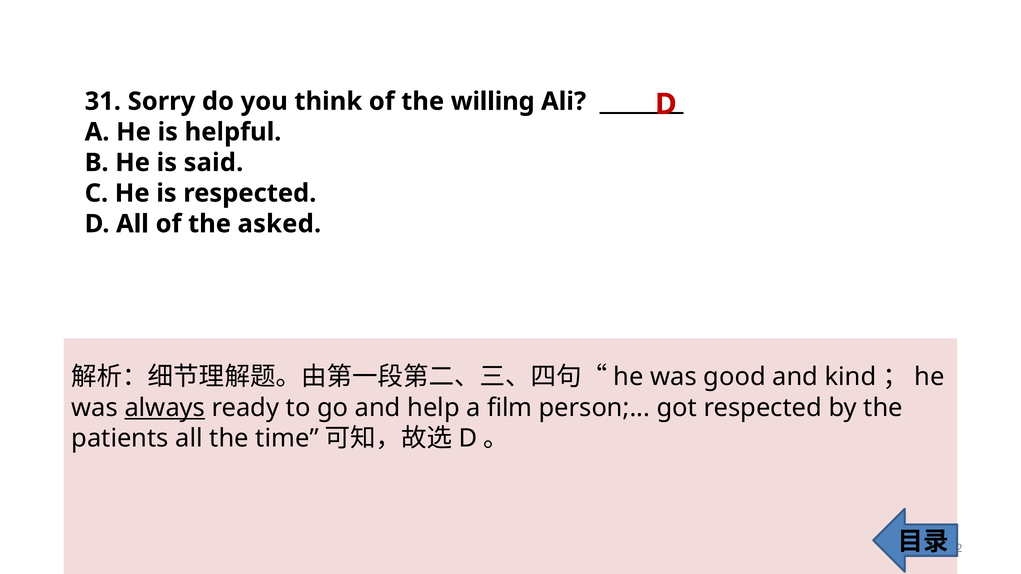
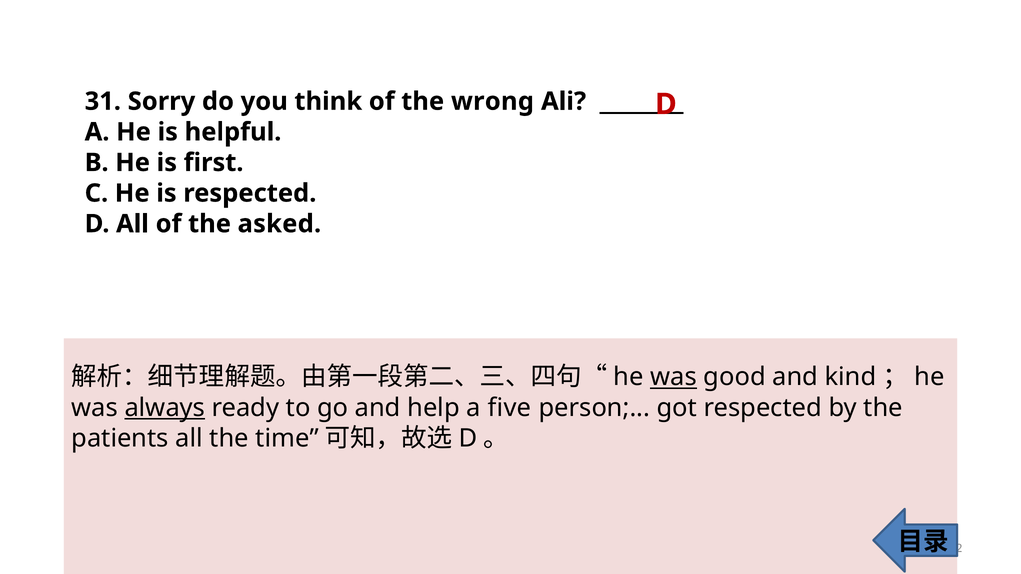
willing: willing -> wrong
said: said -> first
was at (674, 377) underline: none -> present
film: film -> five
